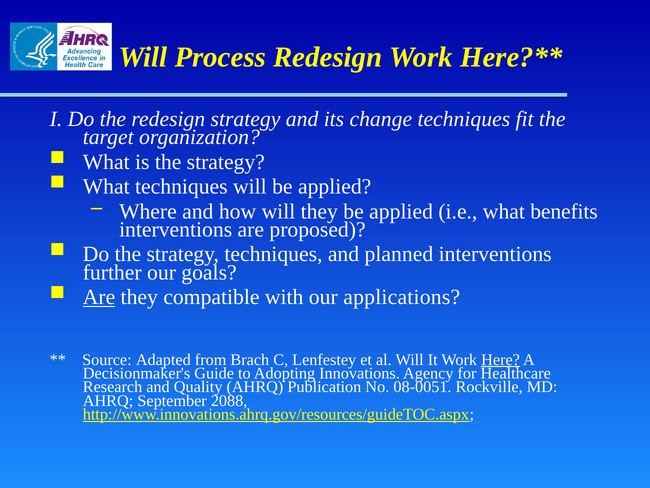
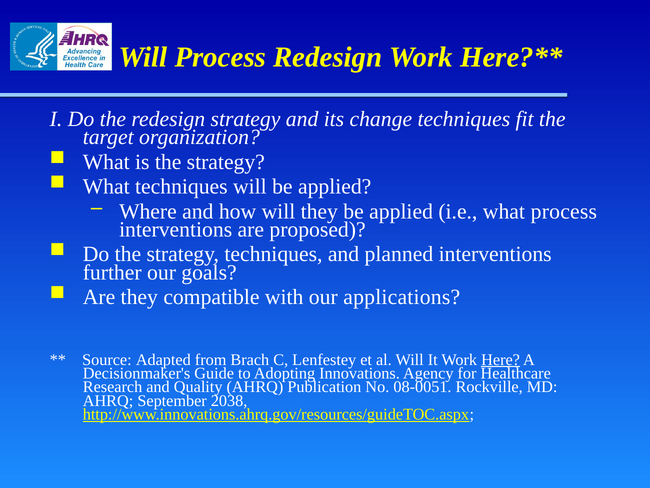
what benefits: benefits -> process
Are at (99, 297) underline: present -> none
2088: 2088 -> 2038
